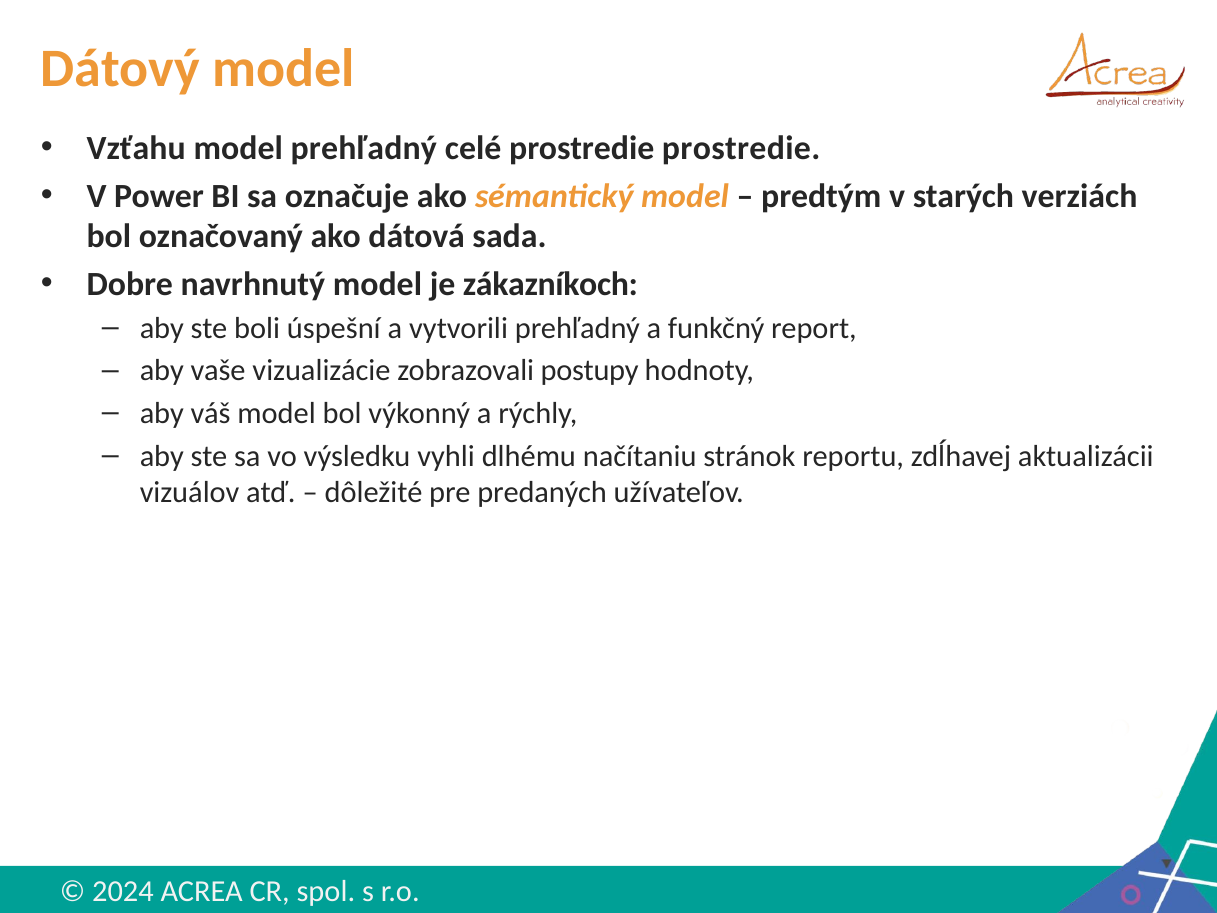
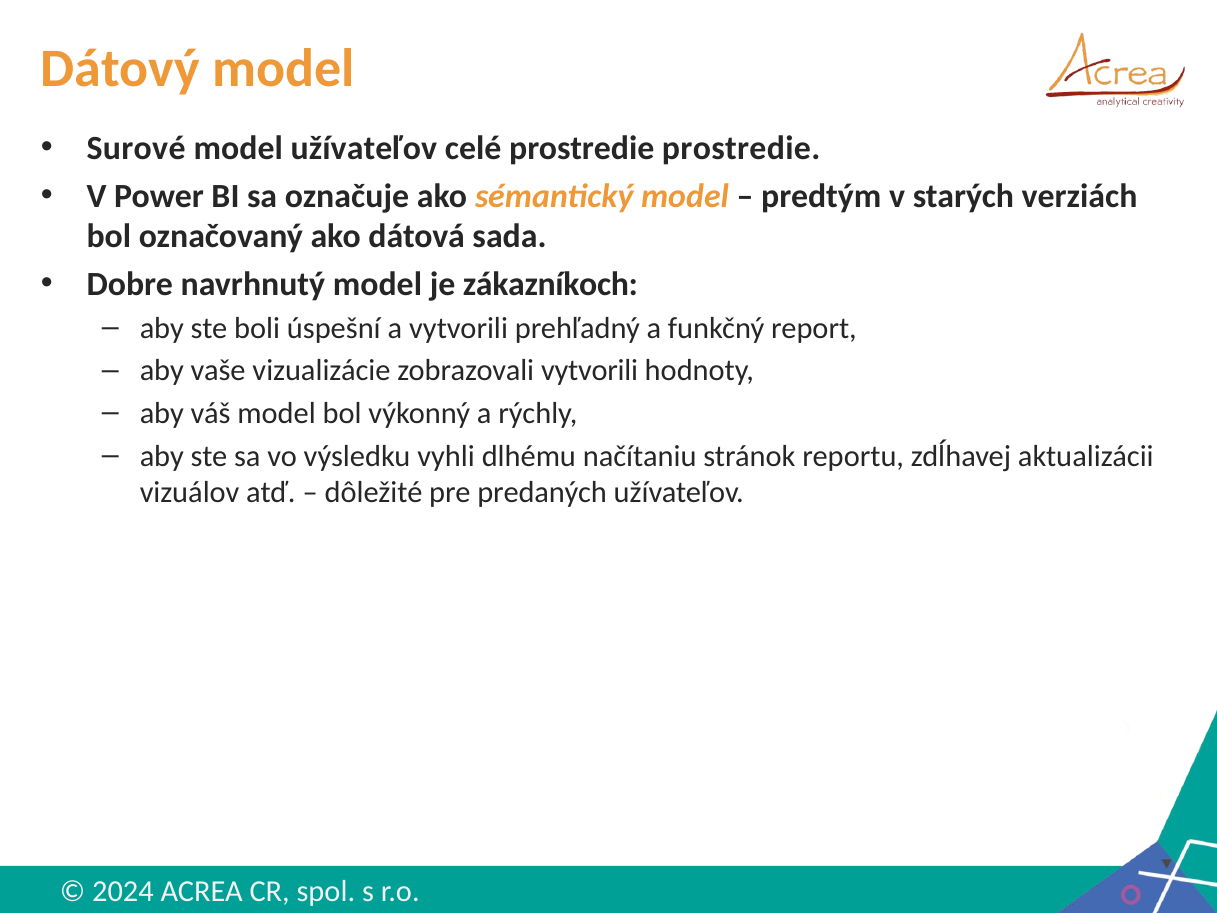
Vzťahu: Vzťahu -> Surové
model prehľadný: prehľadný -> užívateľov
zobrazovali postupy: postupy -> vytvorili
